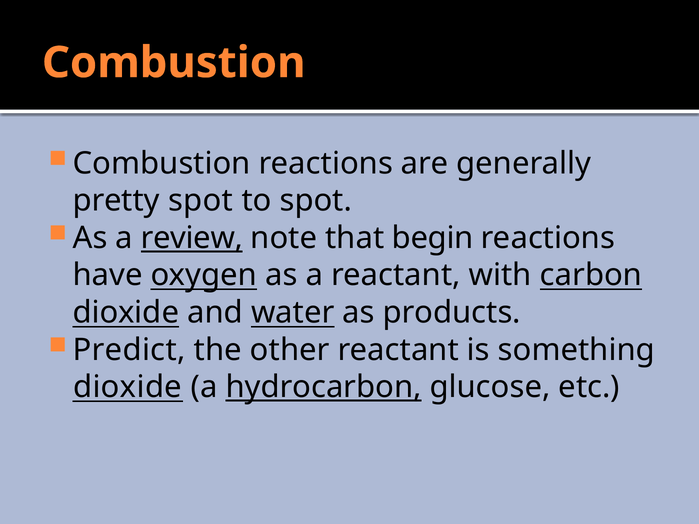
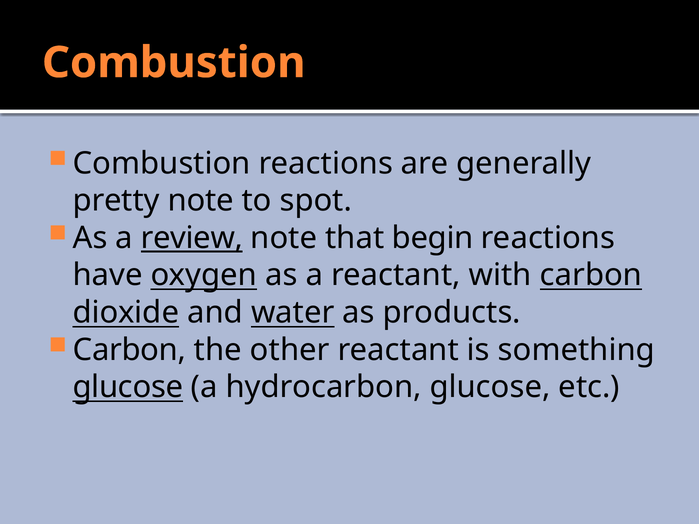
pretty spot: spot -> note
Predict at (129, 350): Predict -> Carbon
dioxide at (128, 387): dioxide -> glucose
hydrocarbon underline: present -> none
